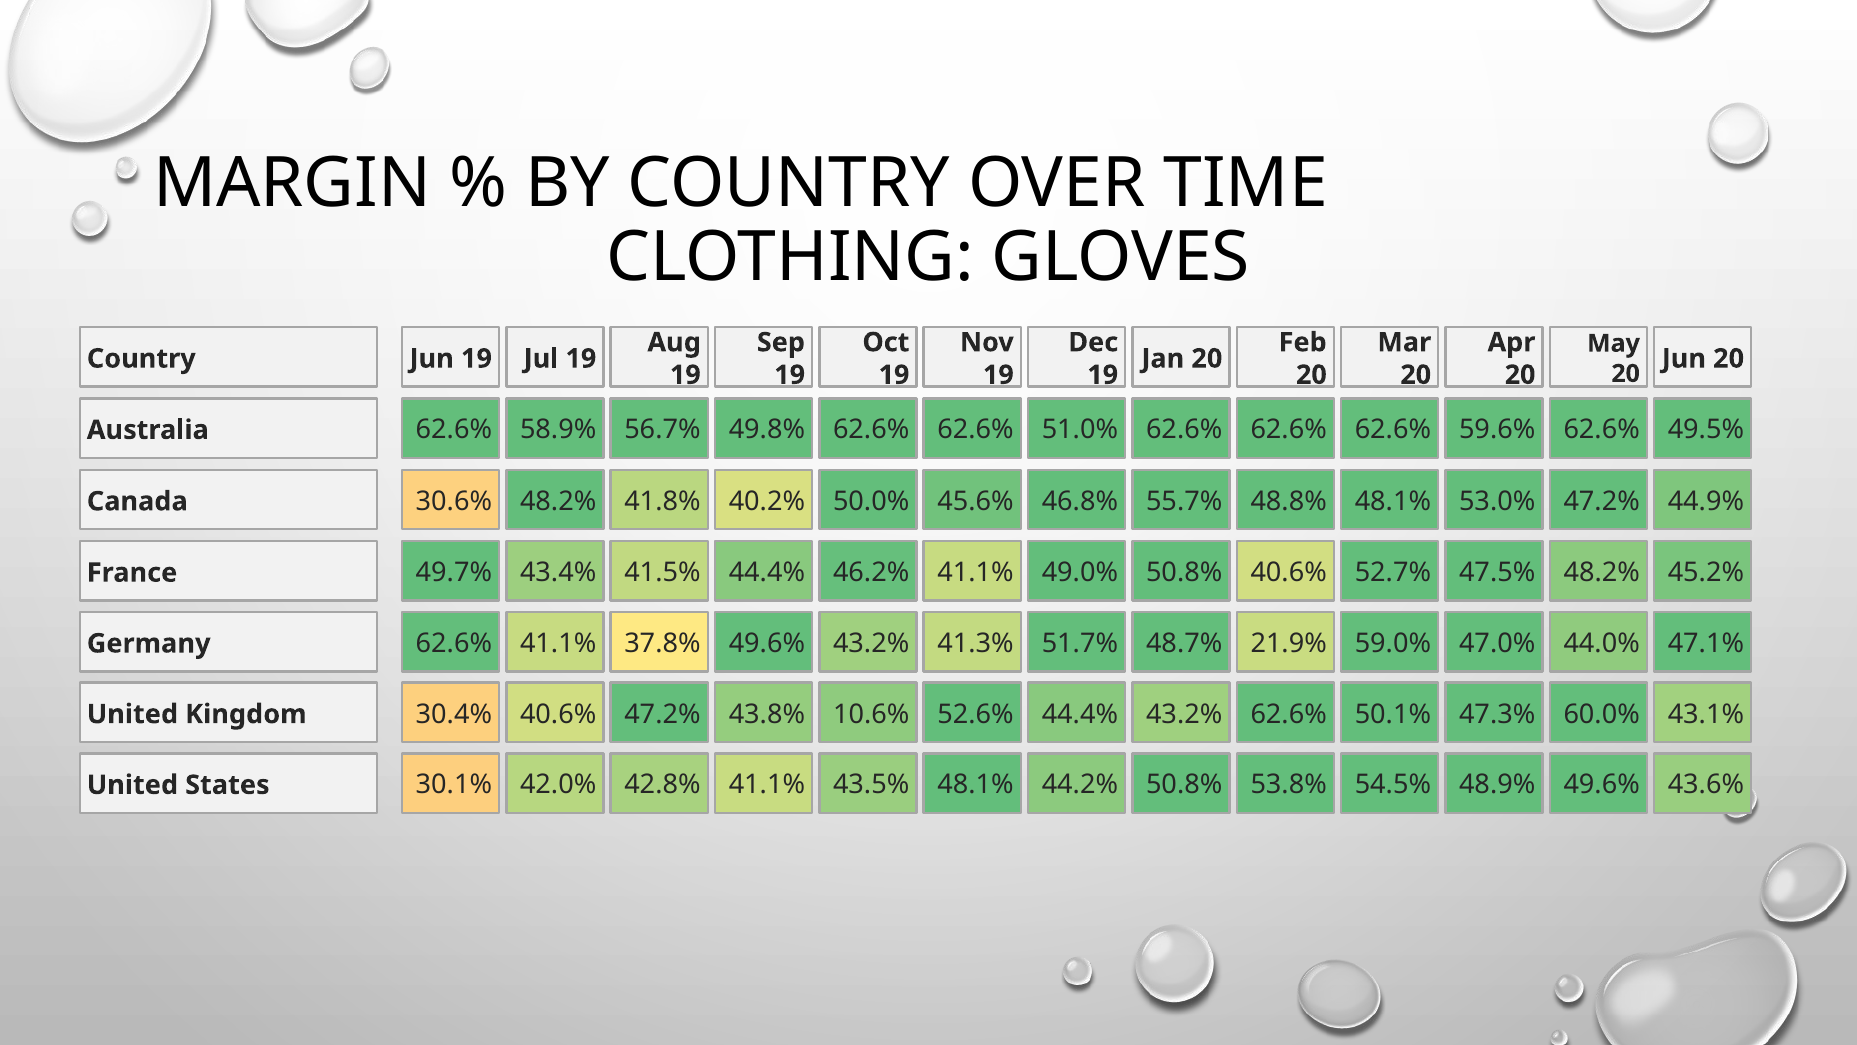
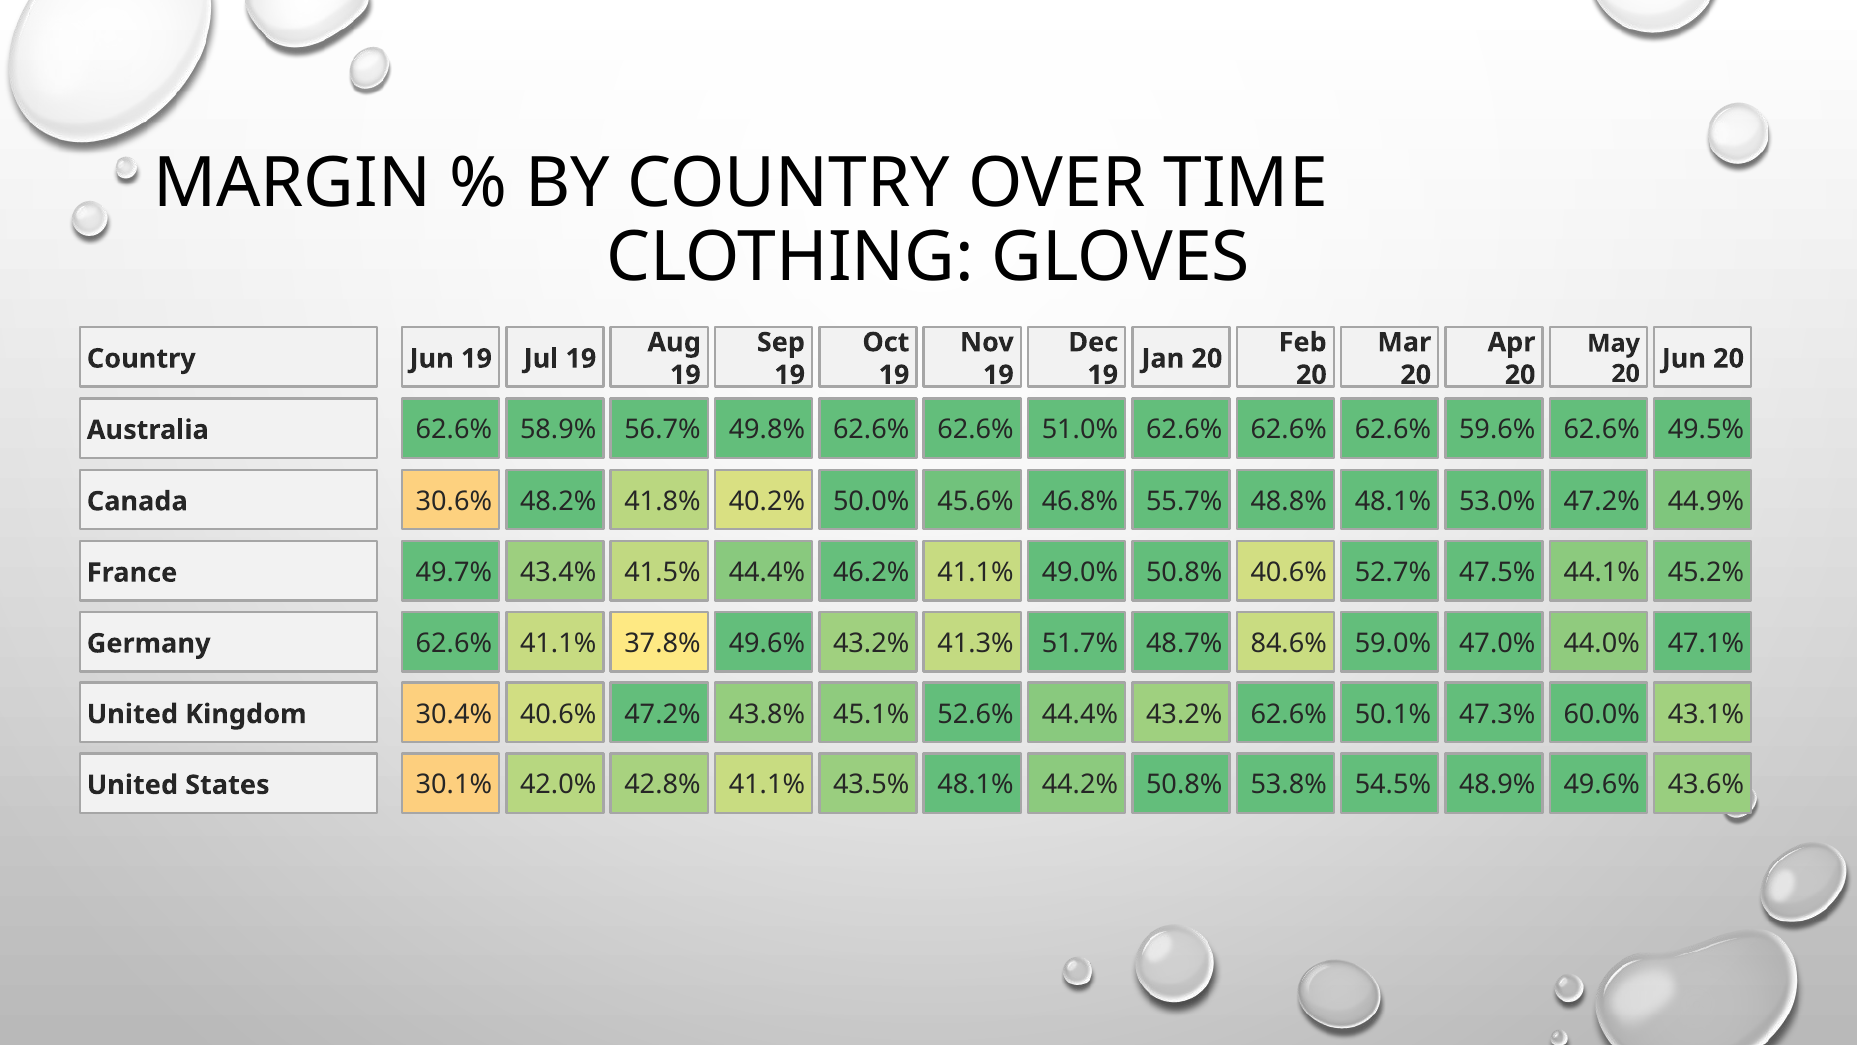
47.5% 48.2%: 48.2% -> 44.1%
21.9%: 21.9% -> 84.6%
10.6%: 10.6% -> 45.1%
